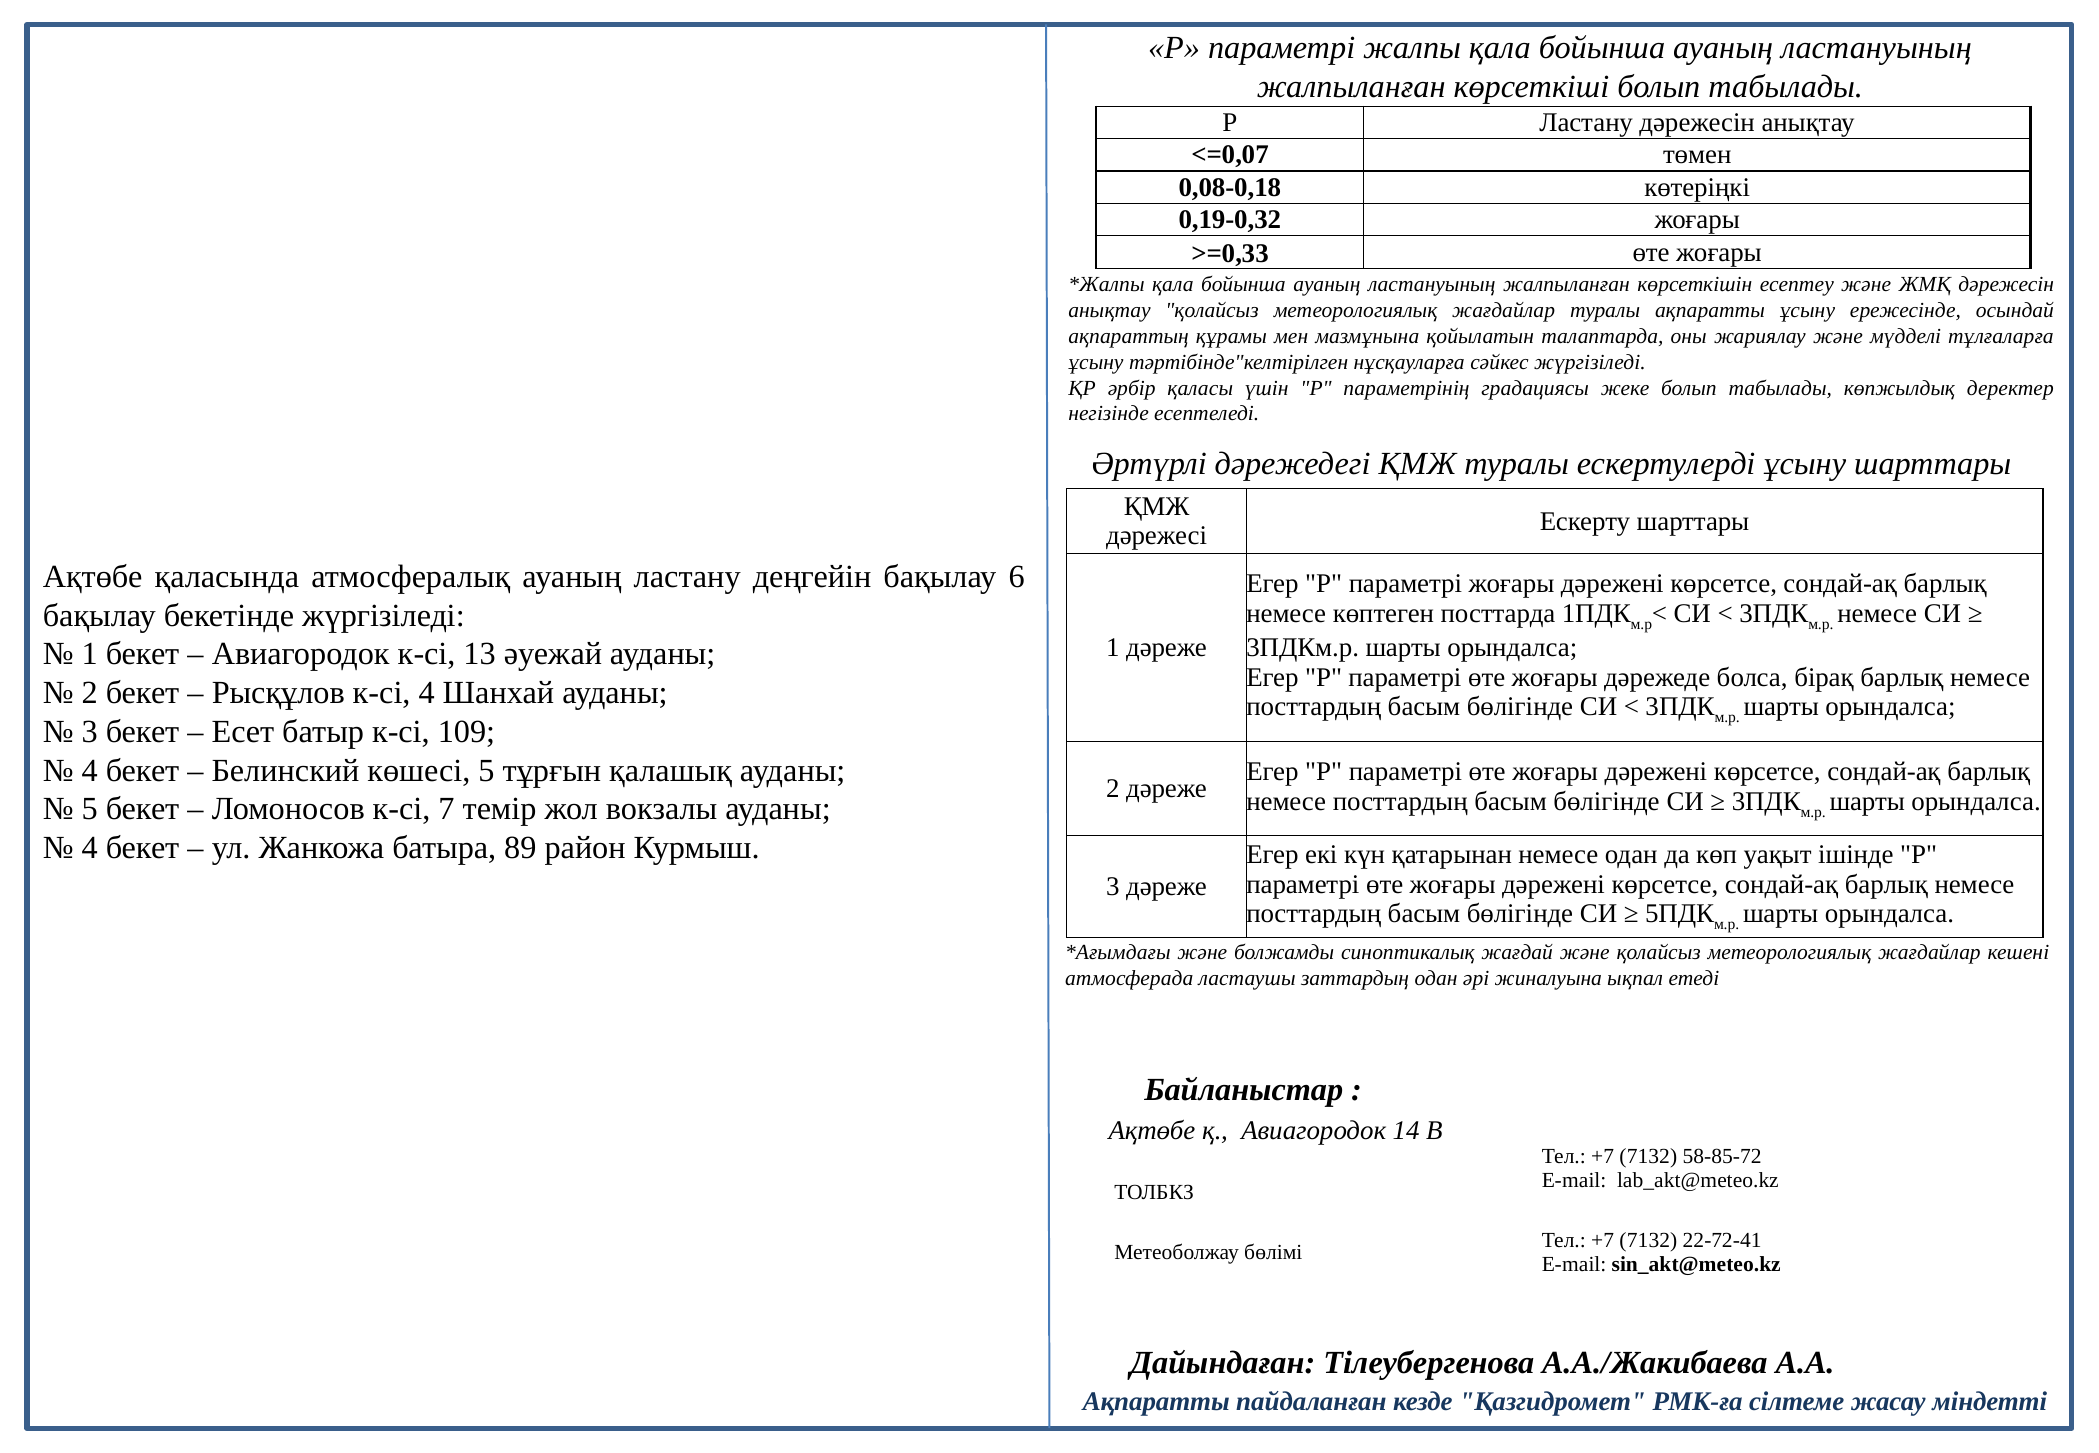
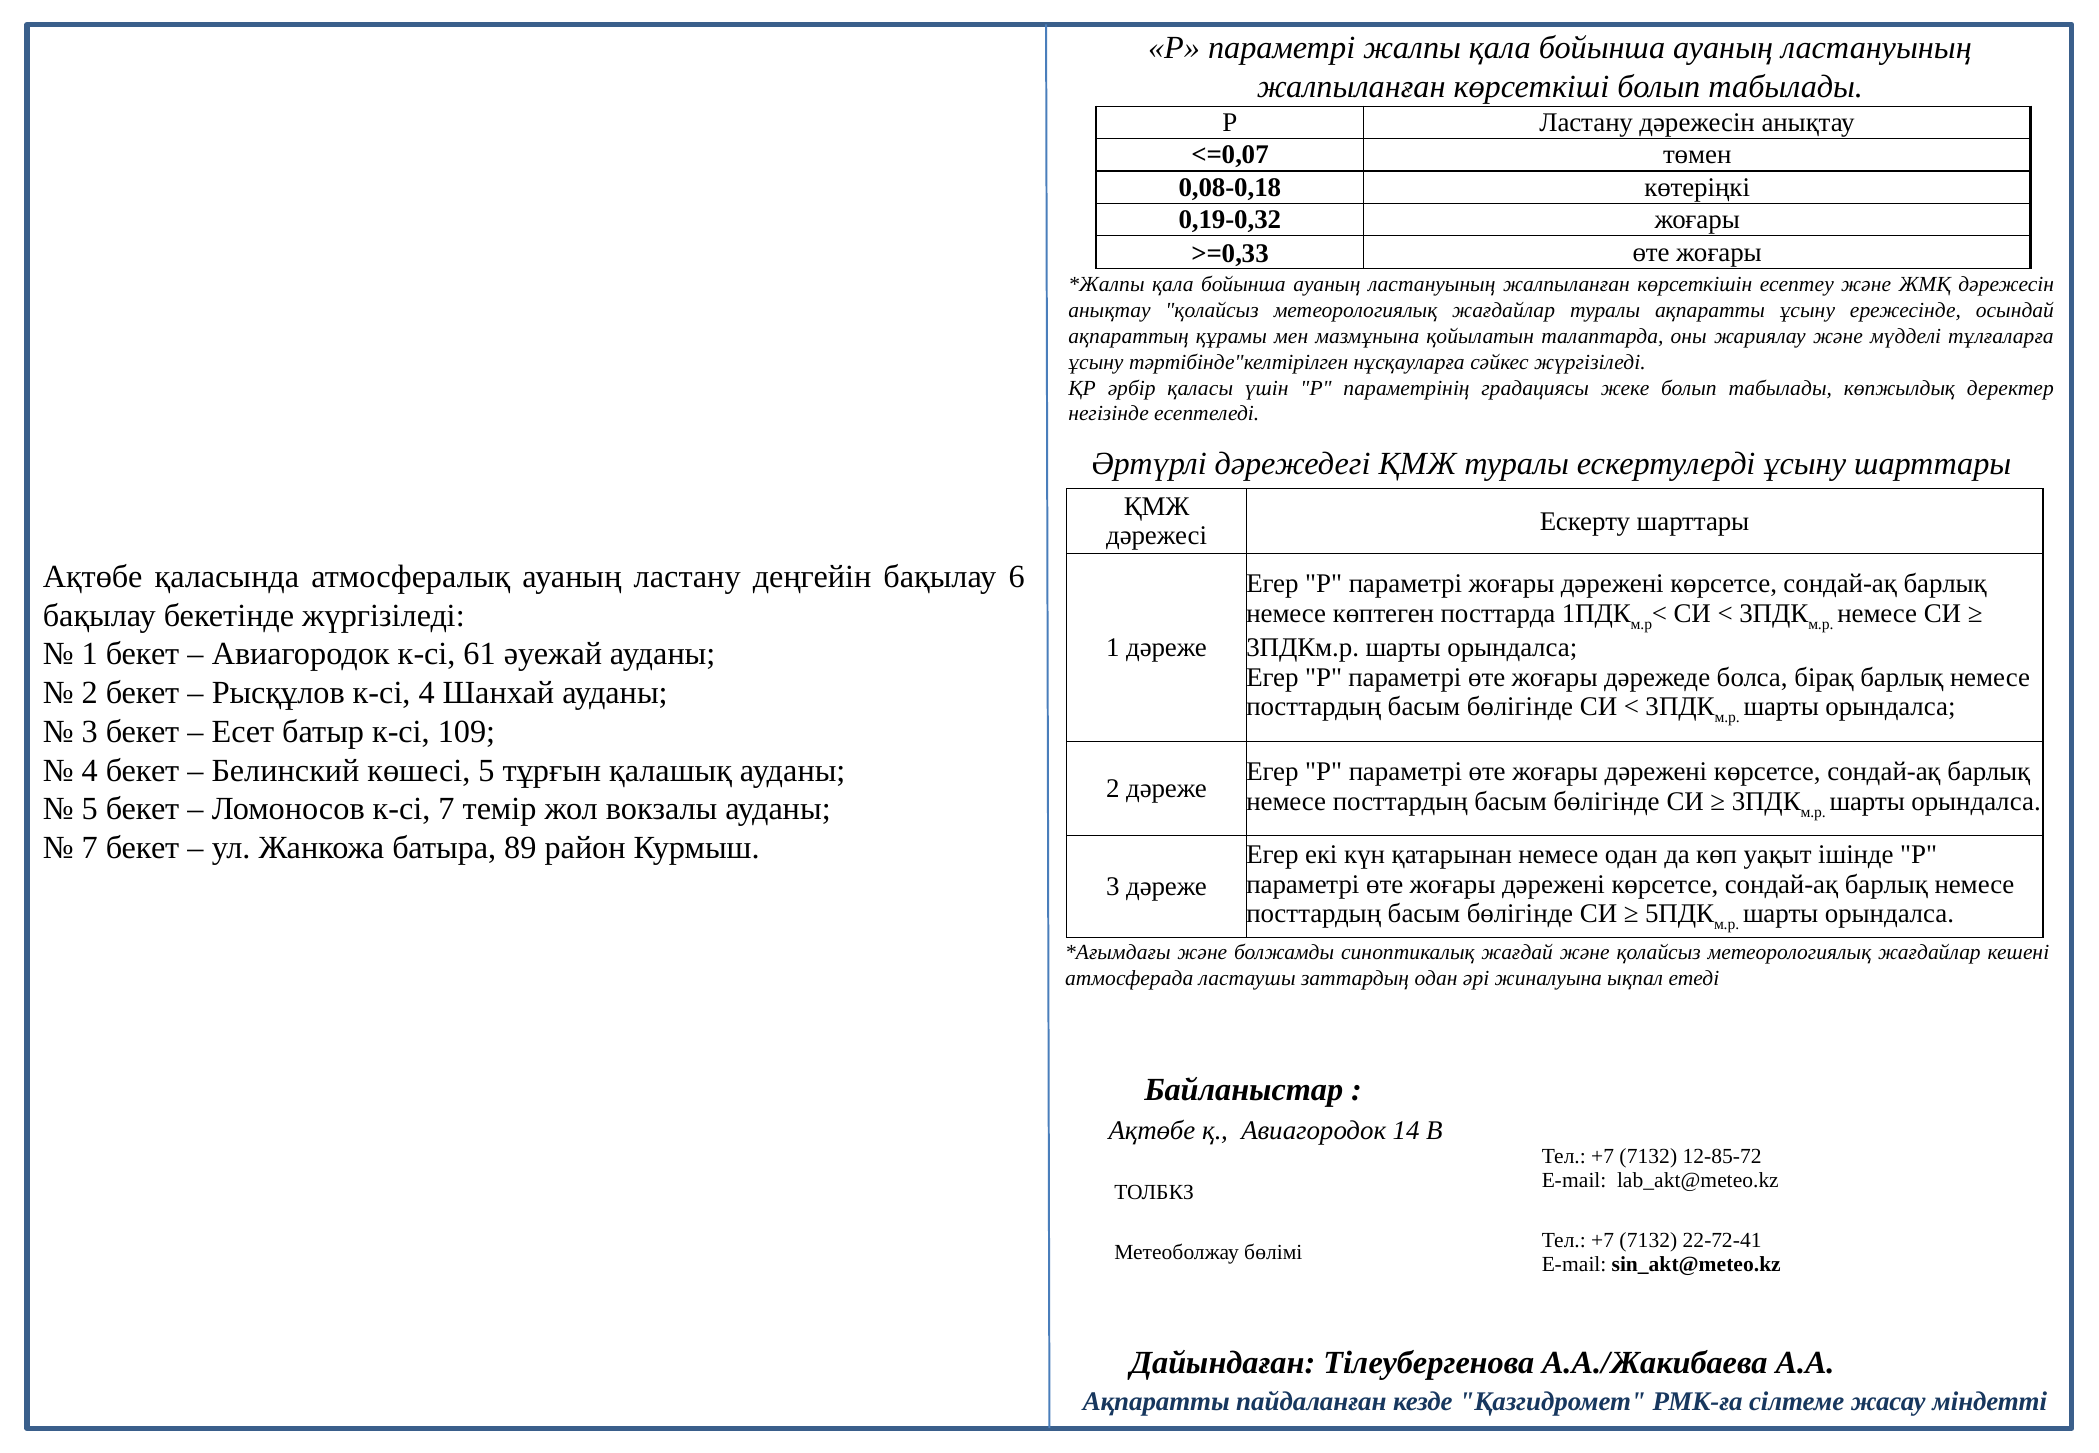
13: 13 -> 61
4 at (90, 848): 4 -> 7
58-85-72: 58-85-72 -> 12-85-72
